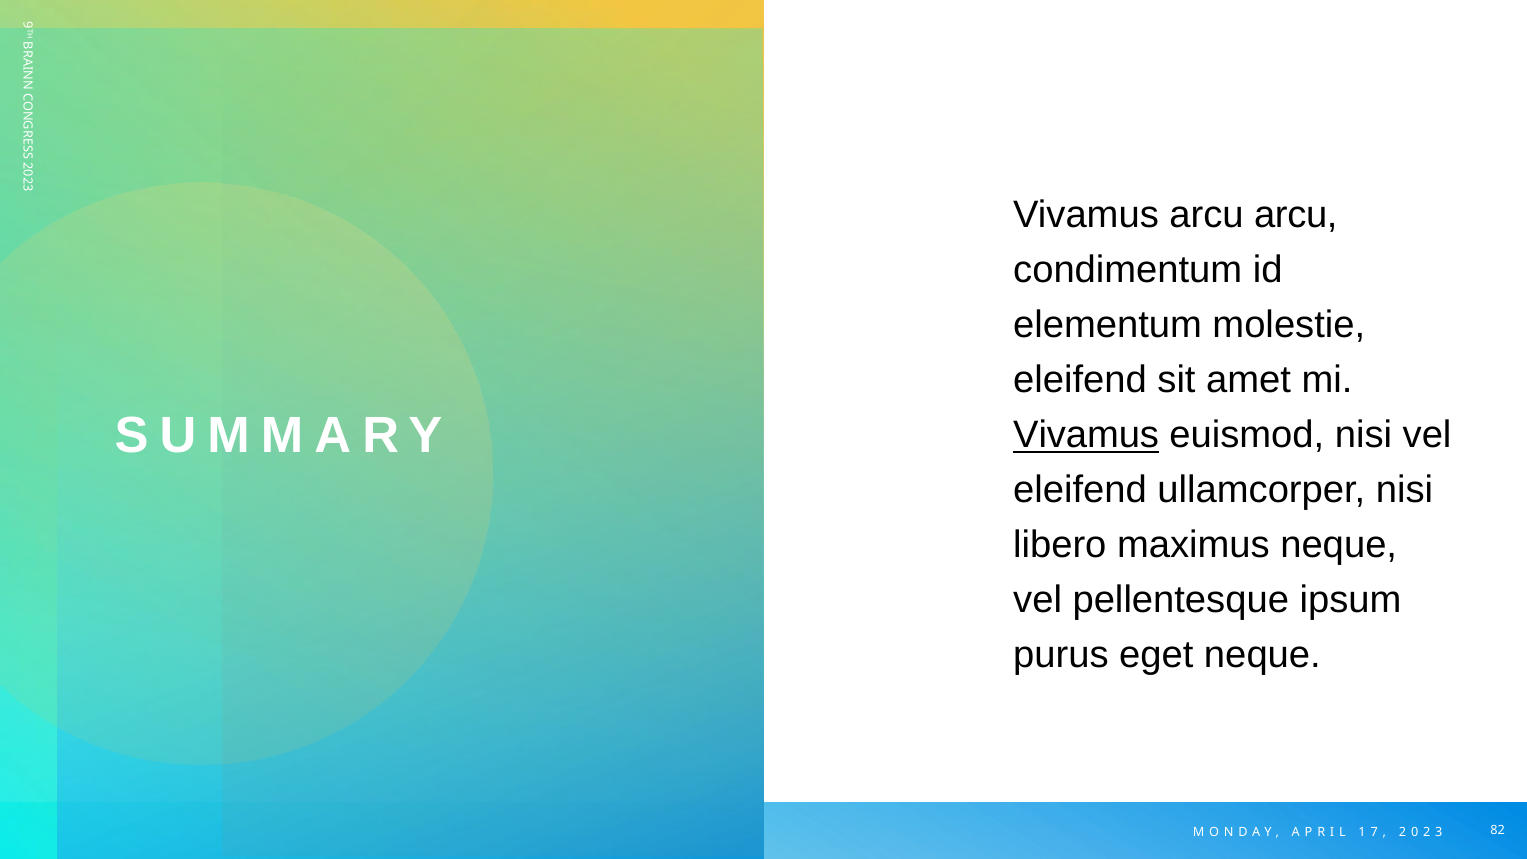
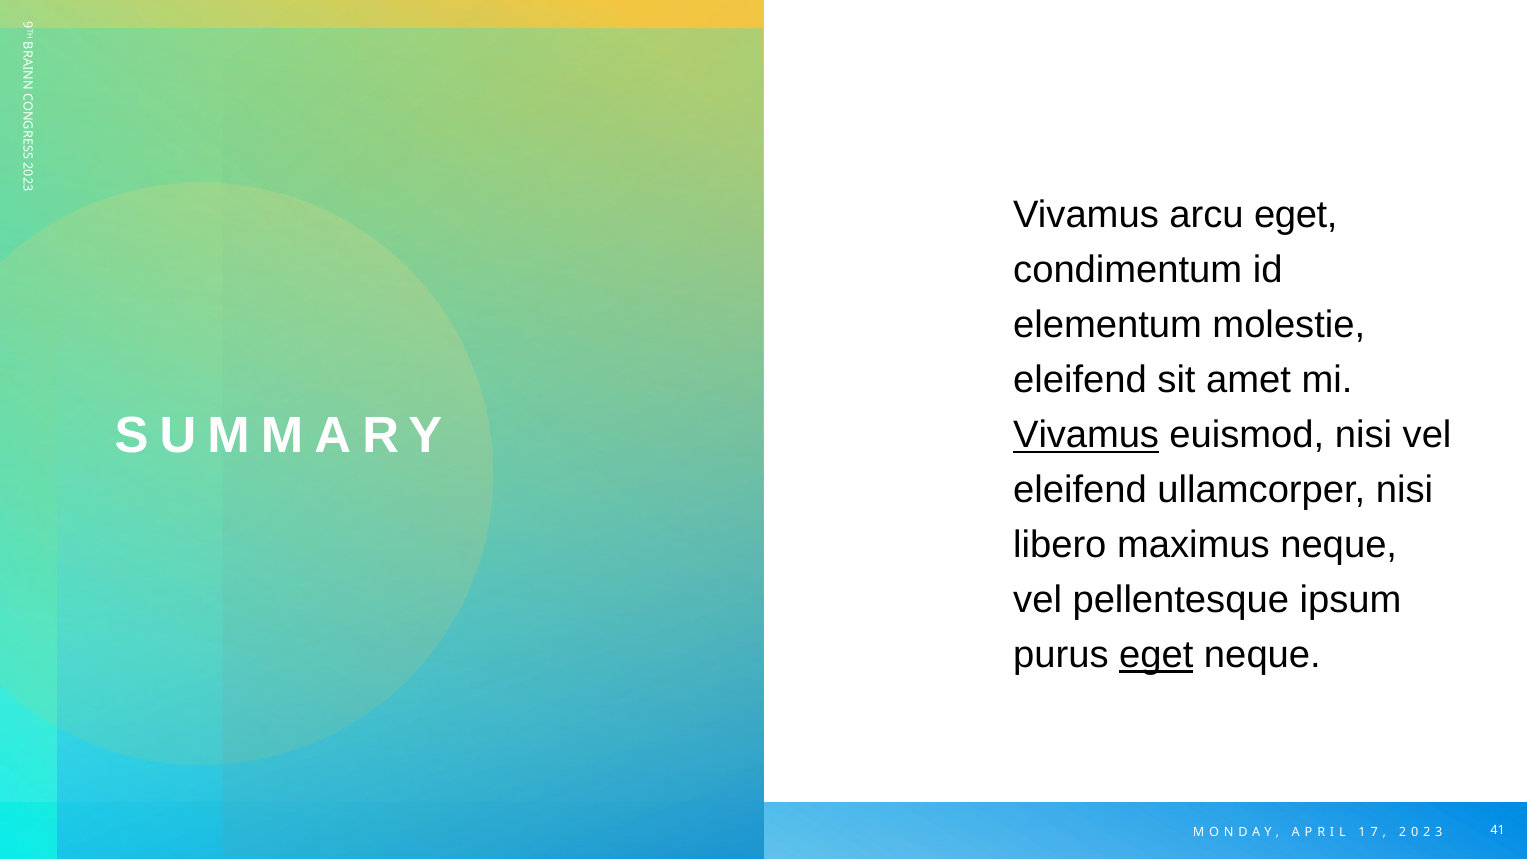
arcu arcu: arcu -> eget
eget at (1156, 655) underline: none -> present
82: 82 -> 41
